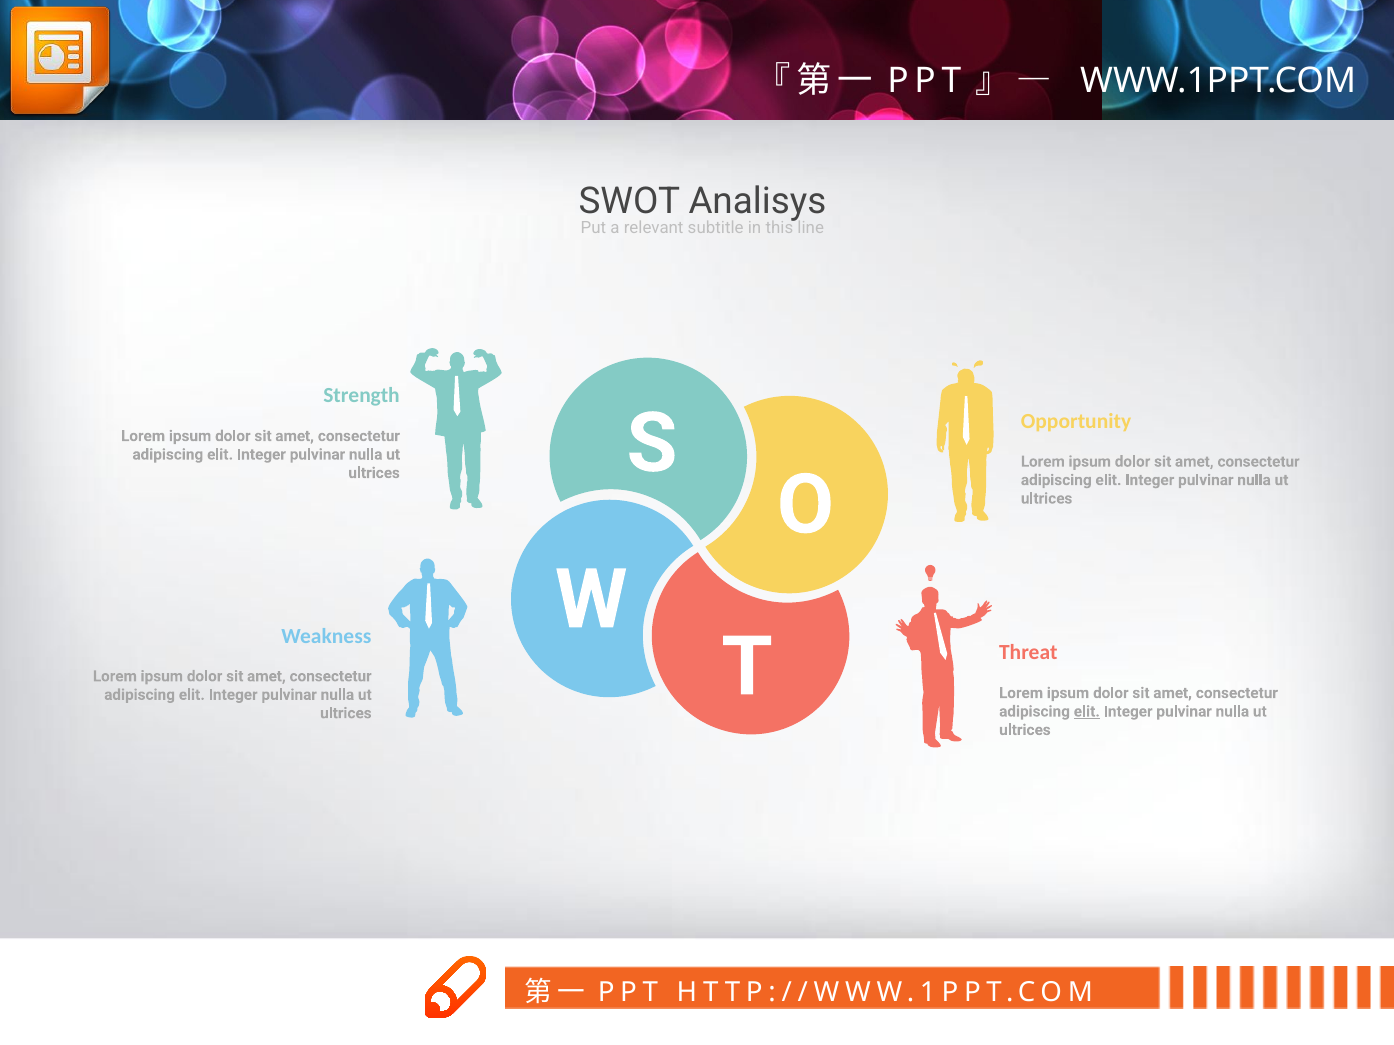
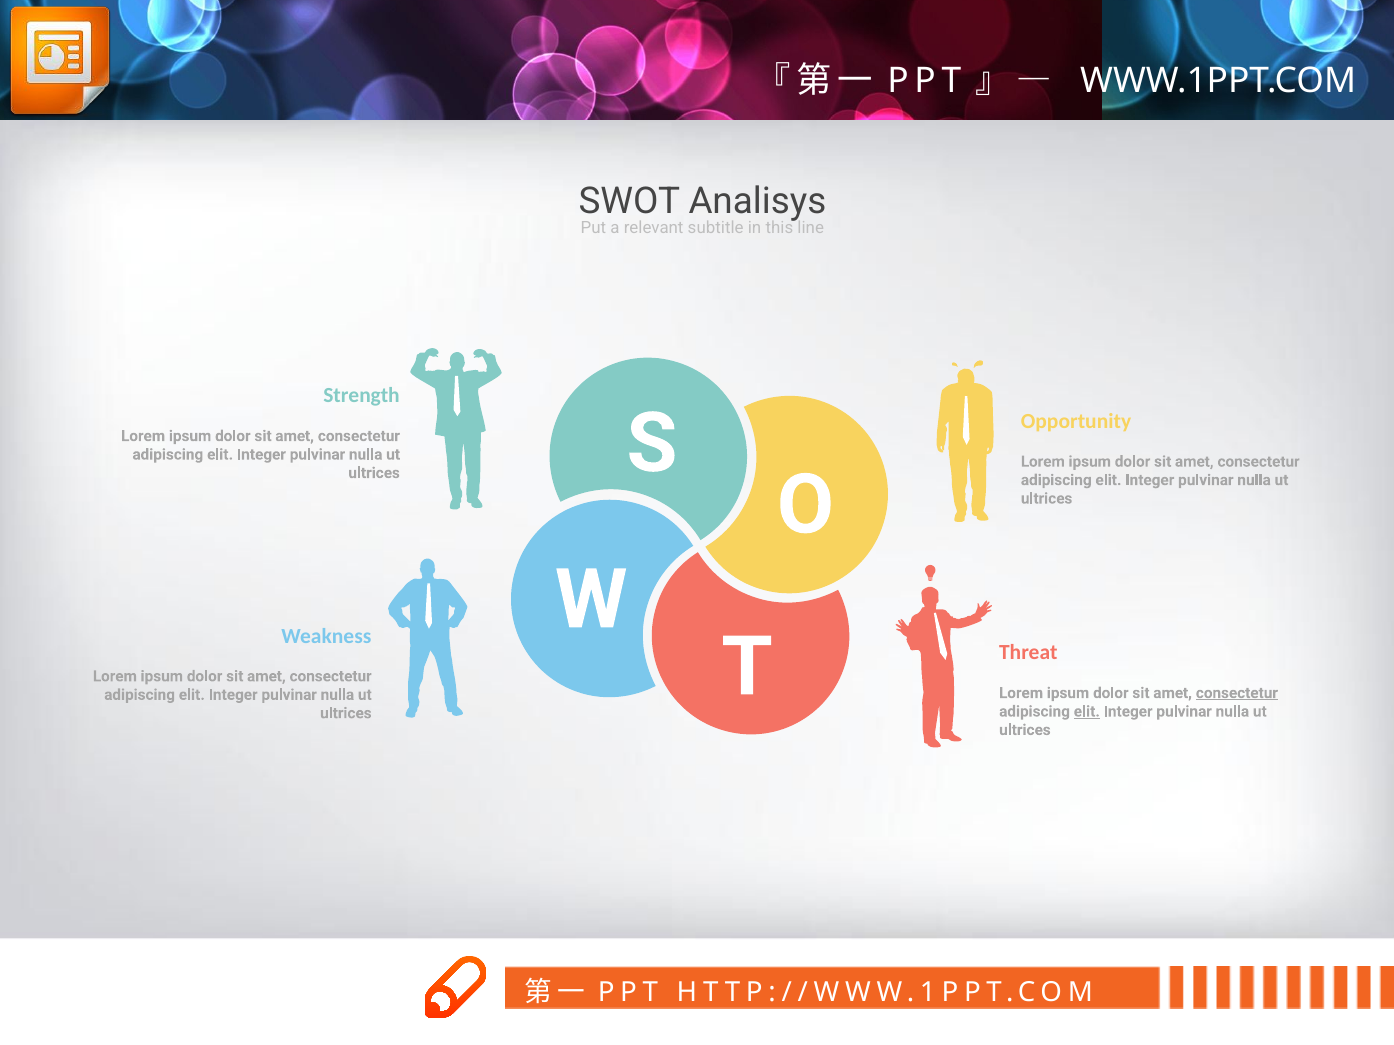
consectetur at (1237, 693) underline: none -> present
